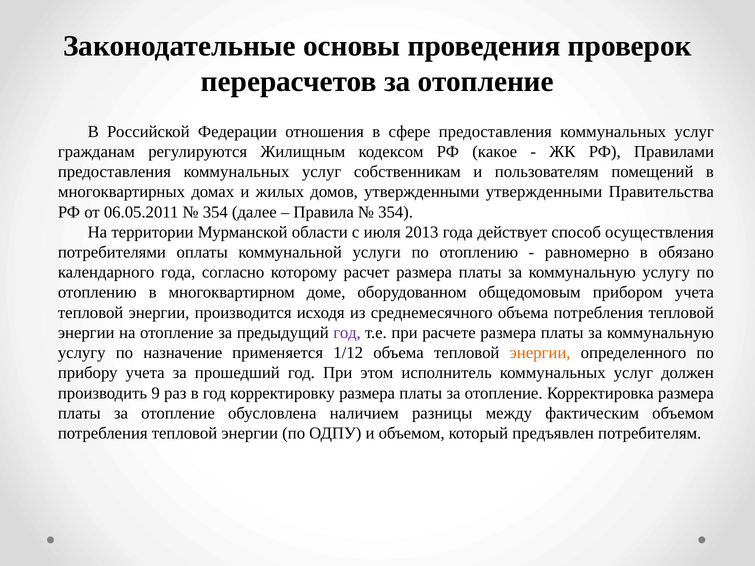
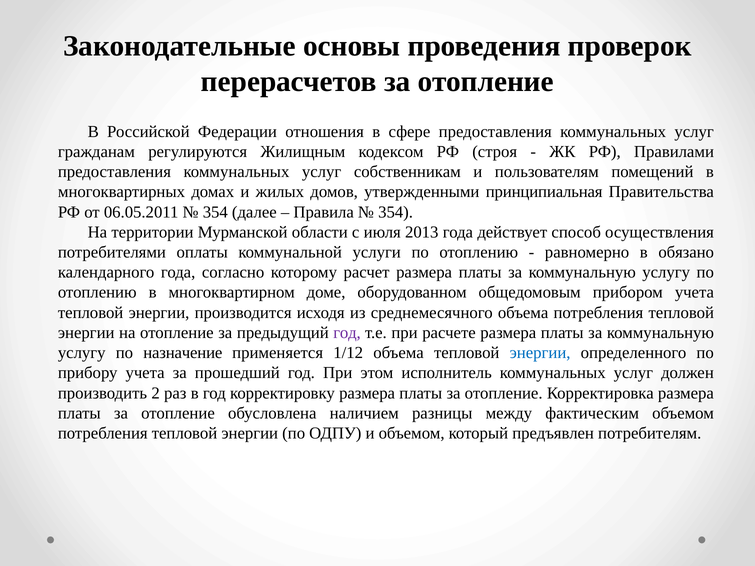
какое: какое -> строя
утвержденными утвержденными: утвержденными -> принципиальная
энергии at (540, 353) colour: orange -> blue
9: 9 -> 2
